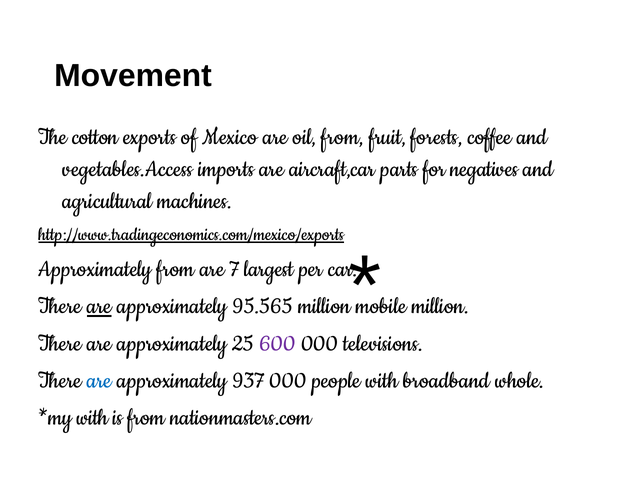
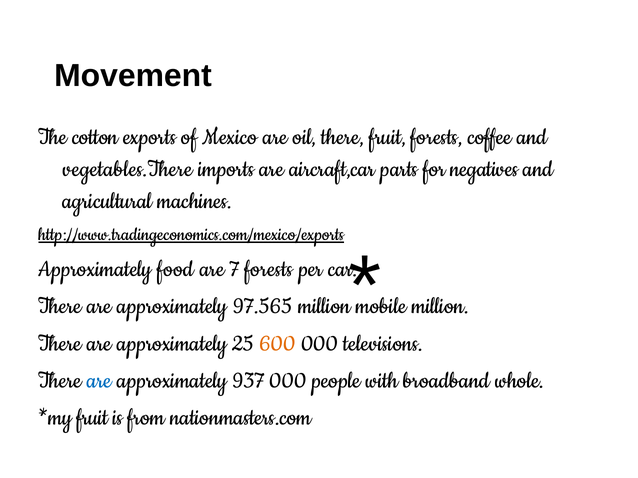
oil from: from -> there
vegetables.Access: vegetables.Access -> vegetables.There
Approximately from: from -> food
7 largest: largest -> forests
are at (99, 305) underline: present -> none
95.565: 95.565 -> 97.565
600 colour: purple -> orange
with at (92, 417): with -> fruit
